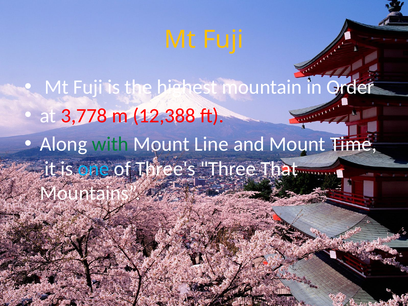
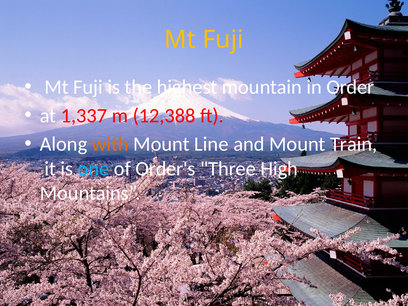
3,778: 3,778 -> 1,337
with colour: green -> orange
Time: Time -> Train
Three's: Three's -> Order's
That: That -> High
